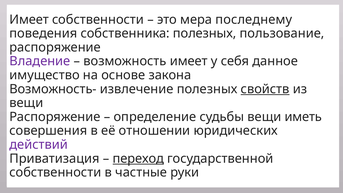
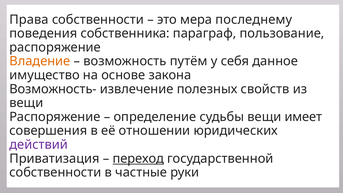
Имеет at (29, 20): Имеет -> Права
собственника полезных: полезных -> параграф
Владение colour: purple -> orange
возможность имеет: имеет -> путём
свойств underline: present -> none
иметь: иметь -> имеет
